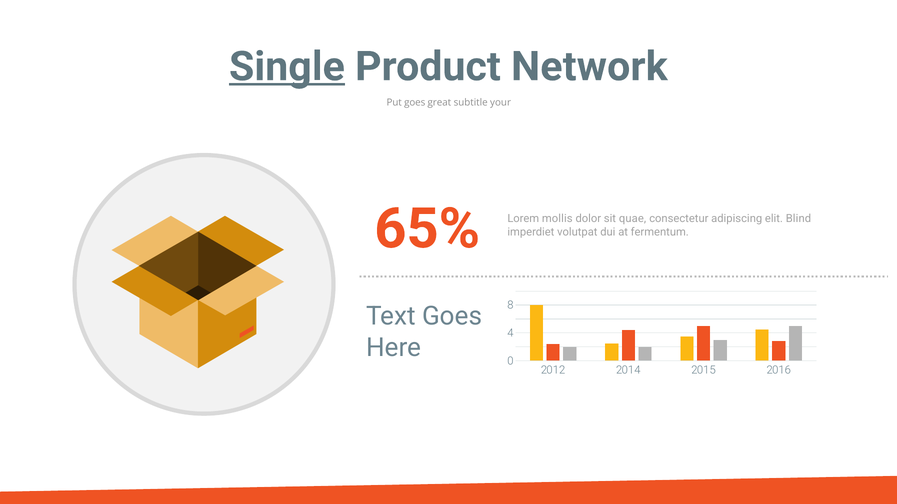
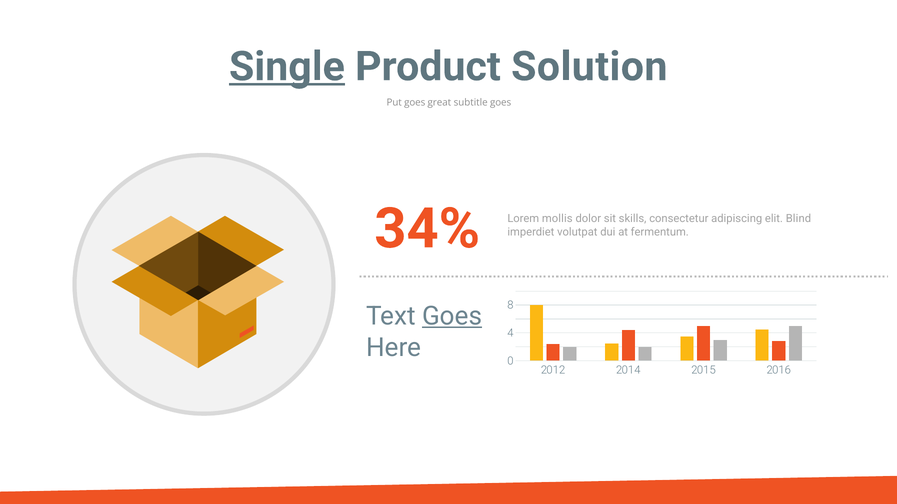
Network: Network -> Solution
subtitle your: your -> goes
65%: 65% -> 34%
quae: quae -> skills
Goes at (452, 316) underline: none -> present
